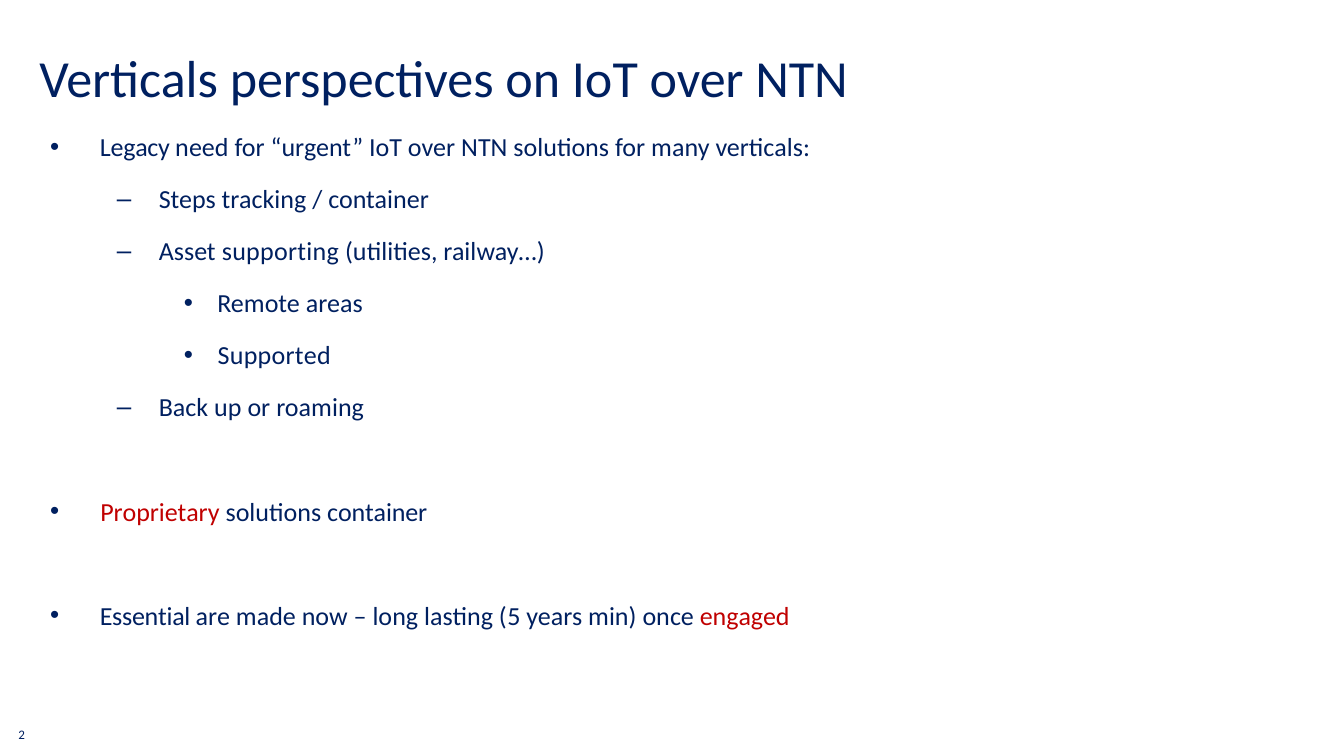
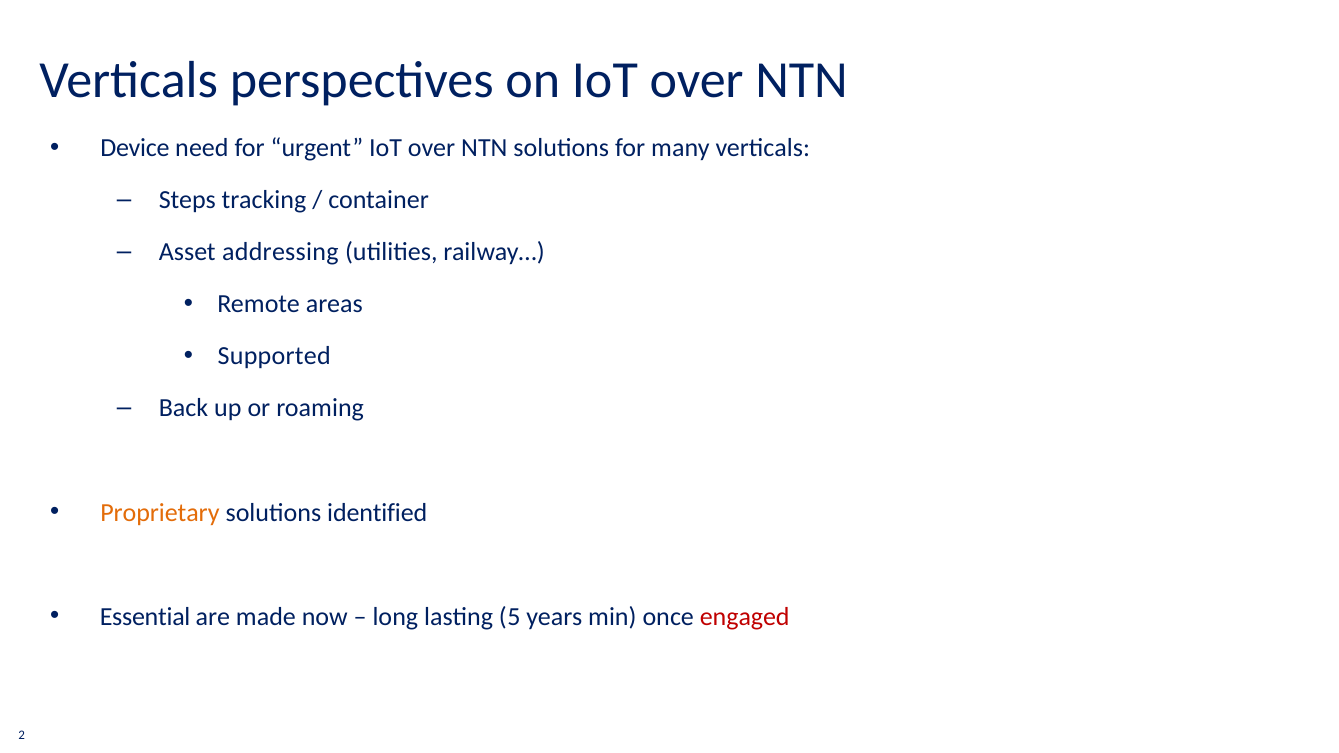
Legacy: Legacy -> Device
supporting: supporting -> addressing
Proprietary colour: red -> orange
solutions container: container -> identified
